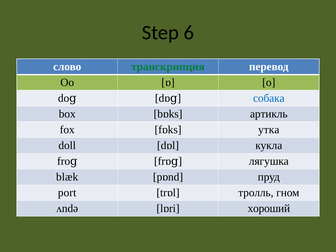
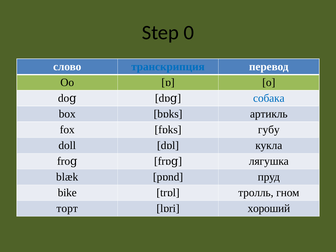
6: 6 -> 0
транскрипция colour: green -> blue
утка: утка -> губу
port: port -> bike
ʌndǝ: ʌndǝ -> торт
